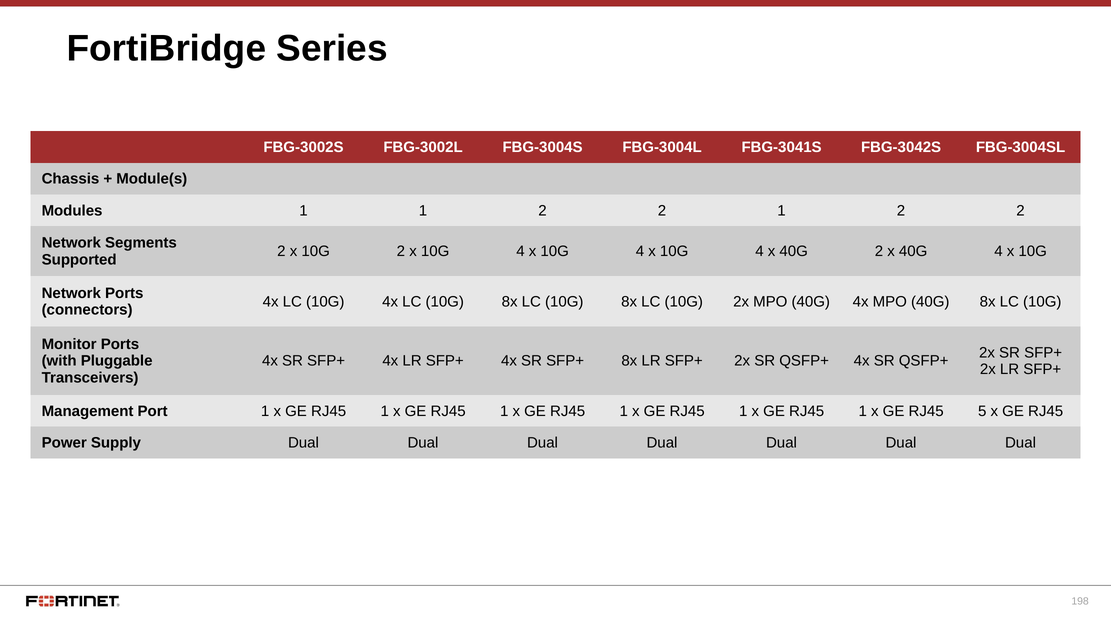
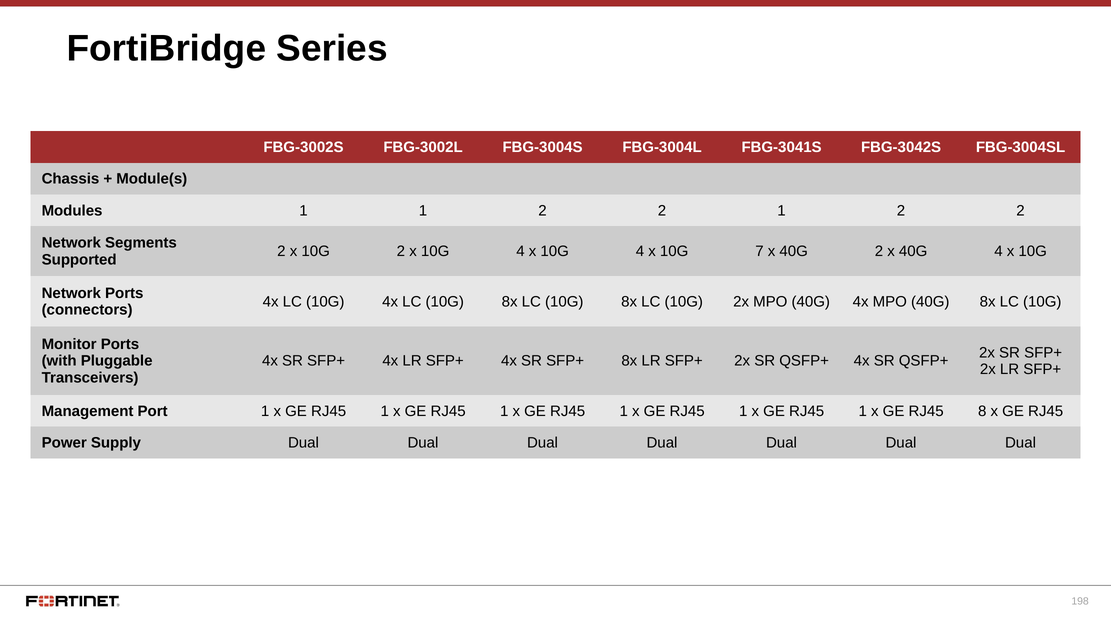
4 at (759, 251): 4 -> 7
5: 5 -> 8
